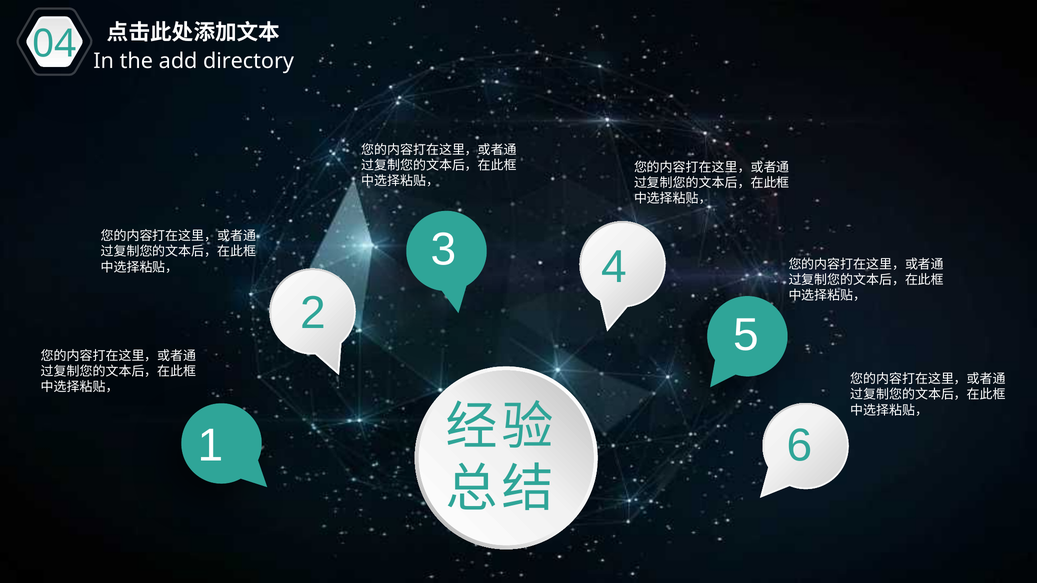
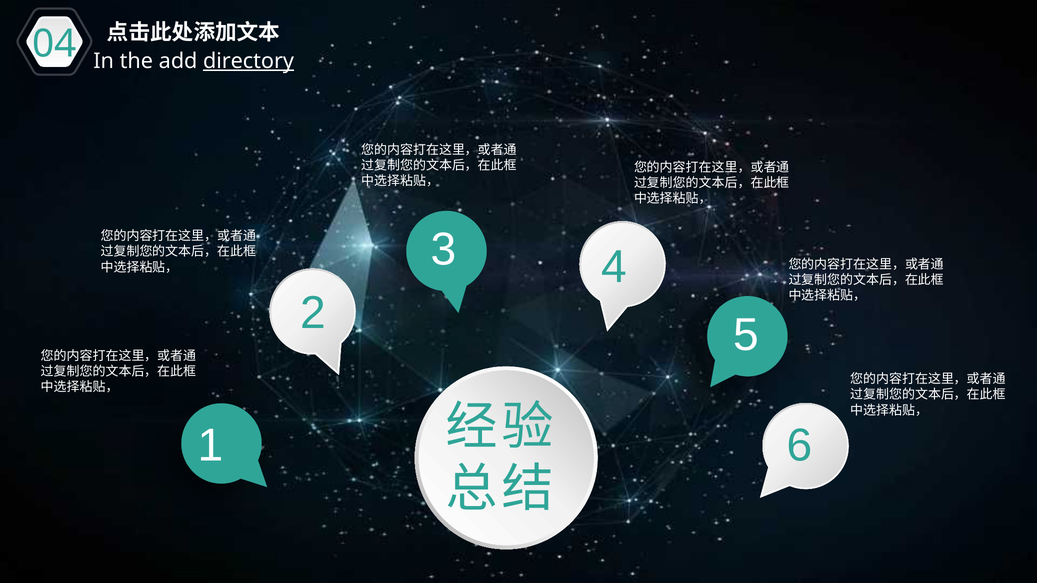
directory underline: none -> present
